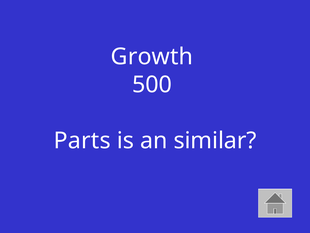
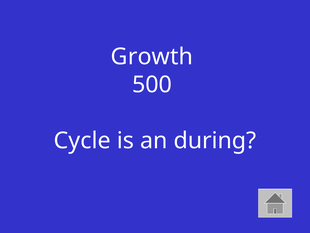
Parts: Parts -> Cycle
similar: similar -> during
